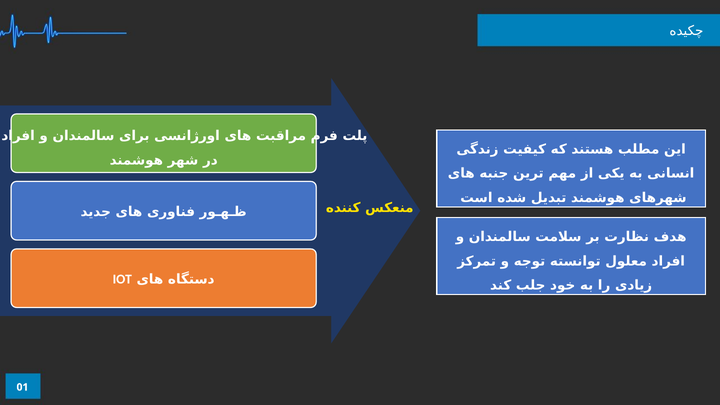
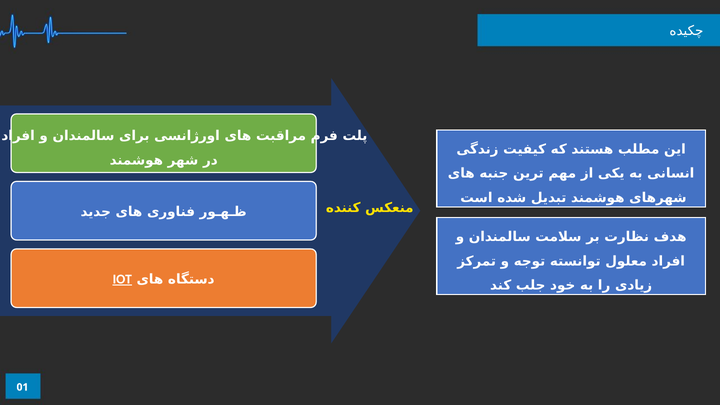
IOT underline: none -> present
